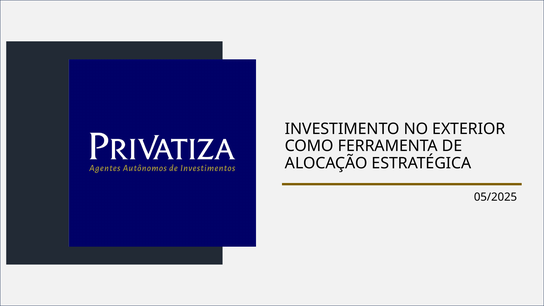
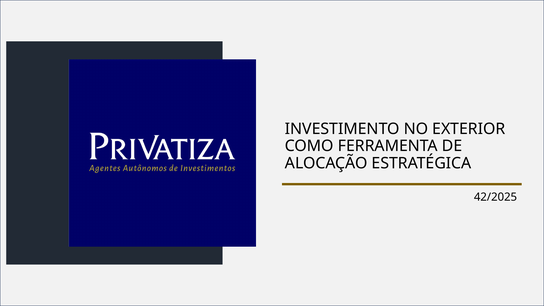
05/2025: 05/2025 -> 42/2025
